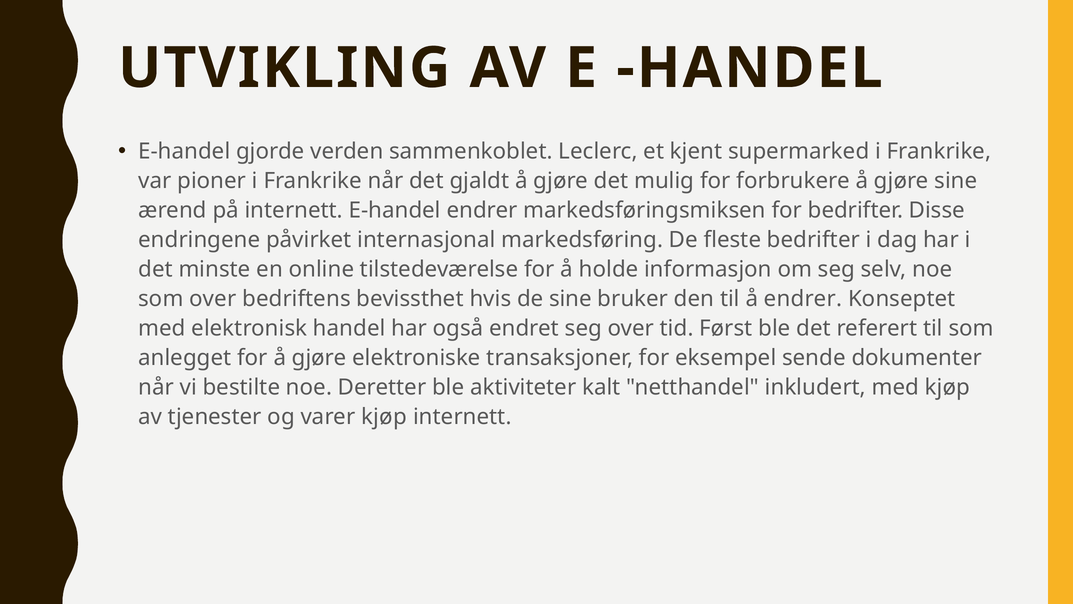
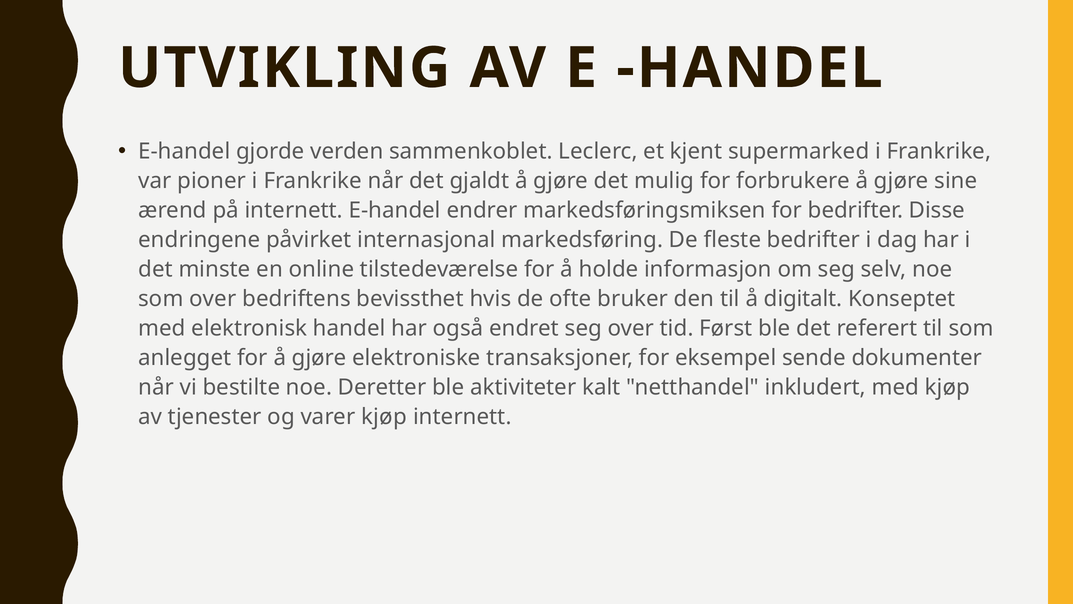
de sine: sine -> ofte
å endrer: endrer -> digitalt
